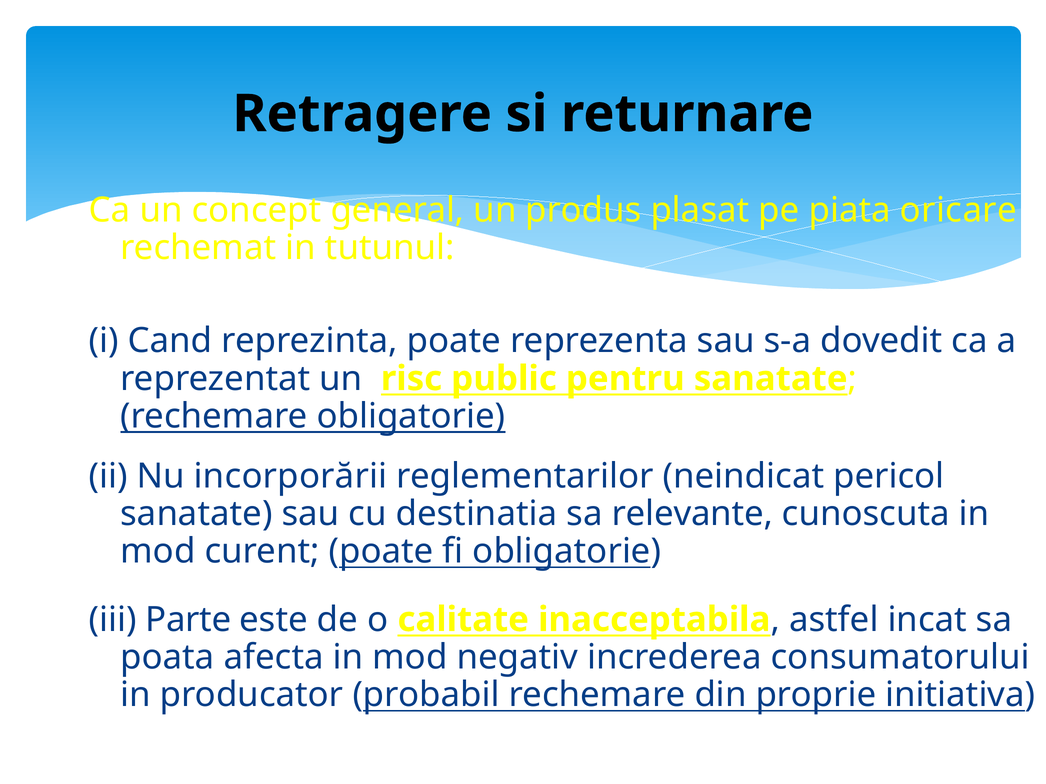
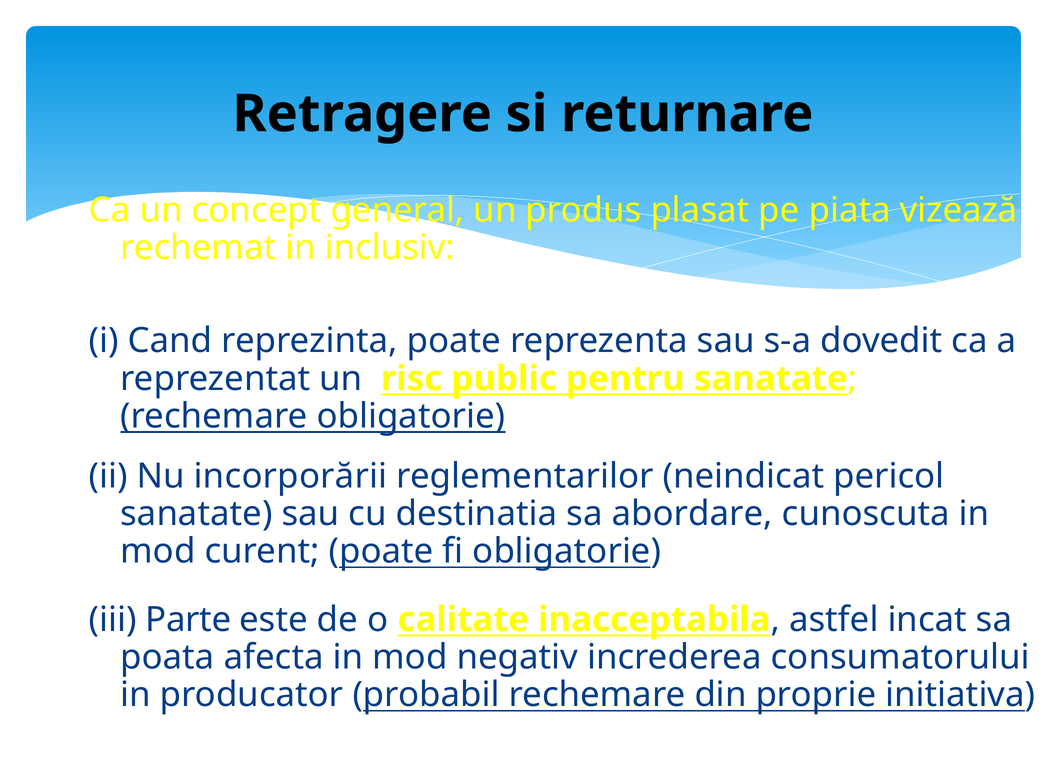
oricare: oricare -> vizează
tutunul: tutunul -> inclusiv
relevante: relevante -> abordare
